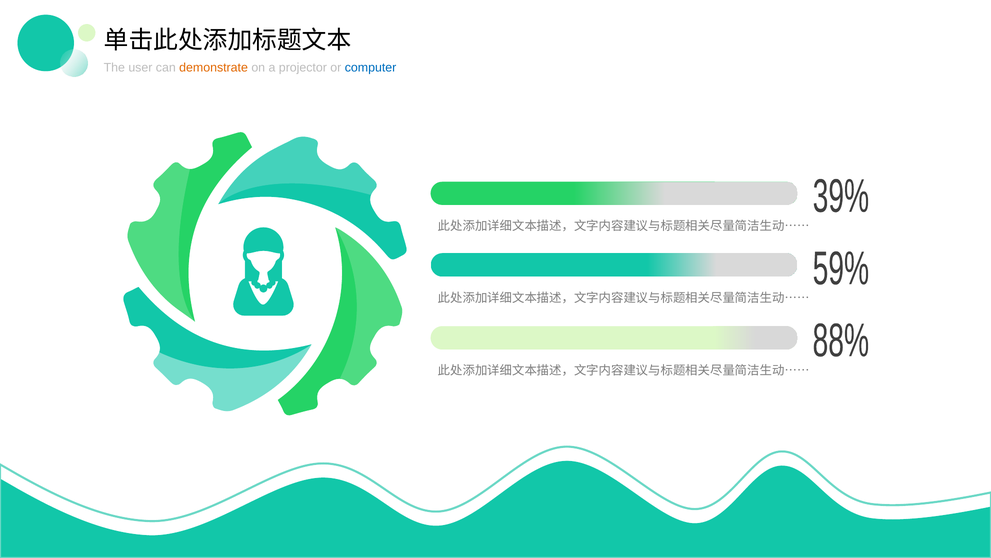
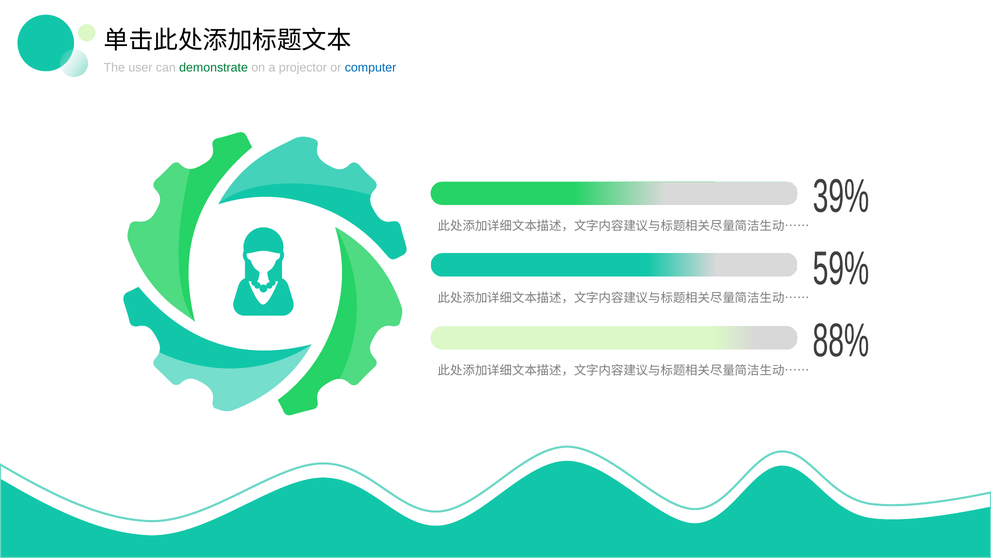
demonstrate colour: orange -> green
